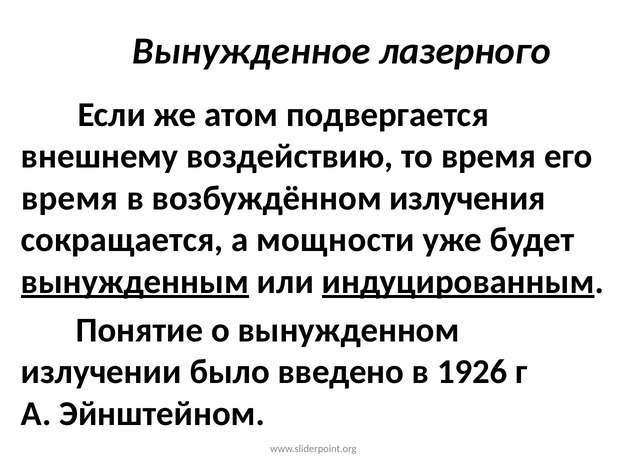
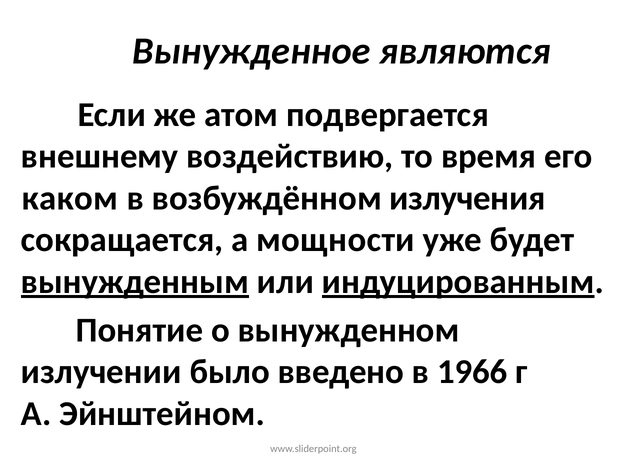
лазерного: лазерного -> являются
время at (70, 198): время -> каком
1926: 1926 -> 1966
